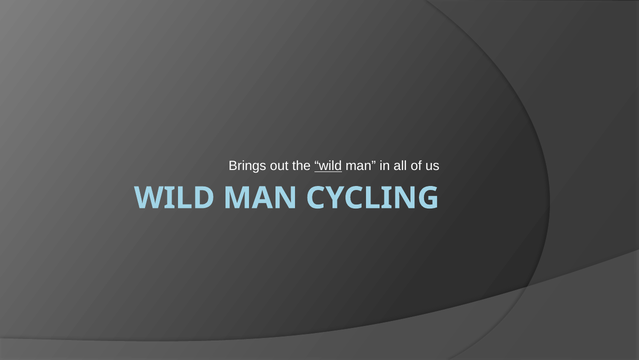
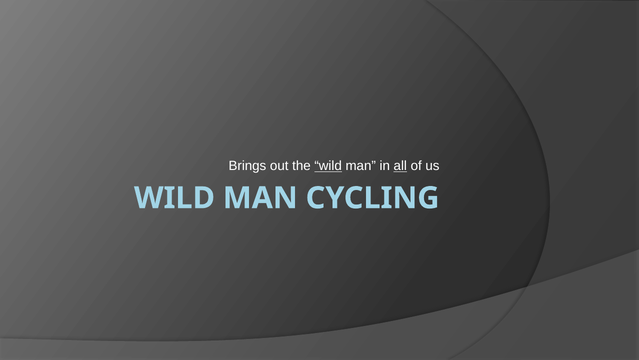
all underline: none -> present
